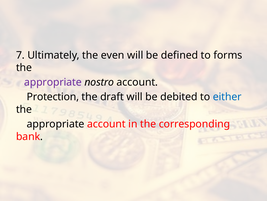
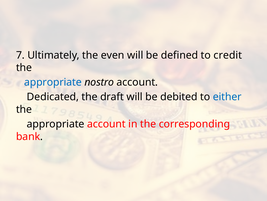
forms: forms -> credit
appropriate at (53, 82) colour: purple -> blue
Protection: Protection -> Dedicated
